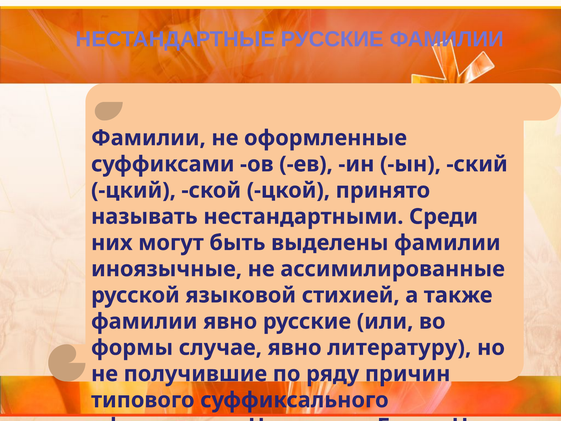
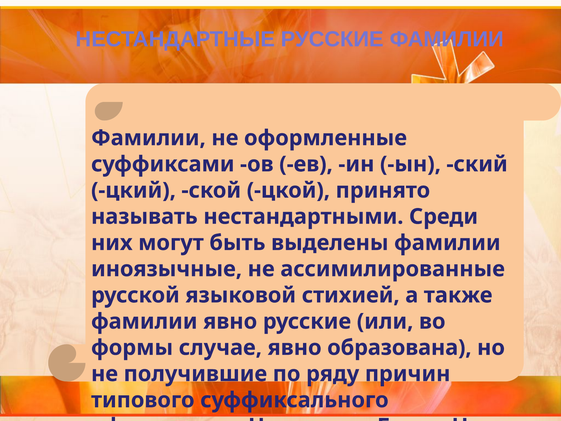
литературу: литературу -> образована
